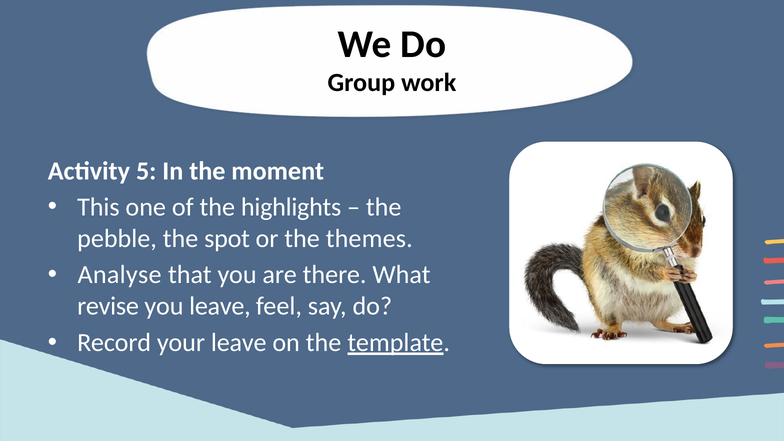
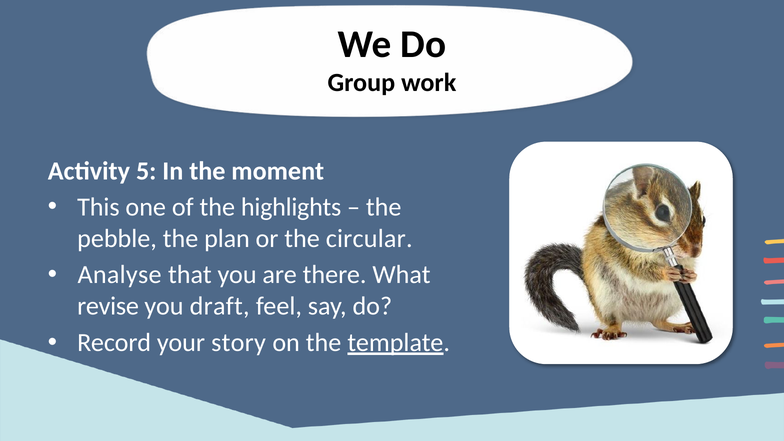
spot: spot -> plan
themes: themes -> circular
you leave: leave -> draft
your leave: leave -> story
